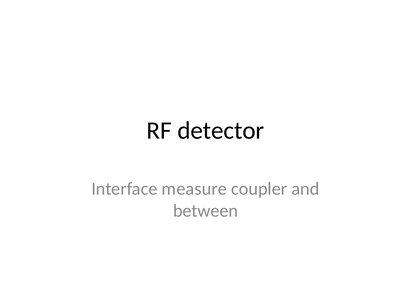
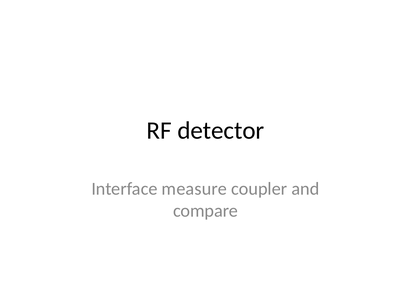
between: between -> compare
